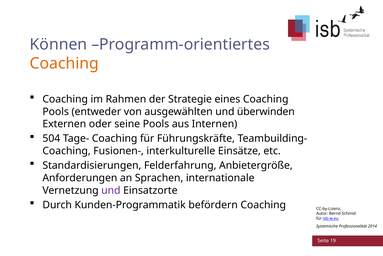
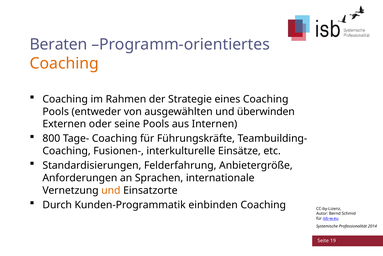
Können: Können -> Beraten
504: 504 -> 800
und at (111, 190) colour: purple -> orange
befördern: befördern -> einbinden
